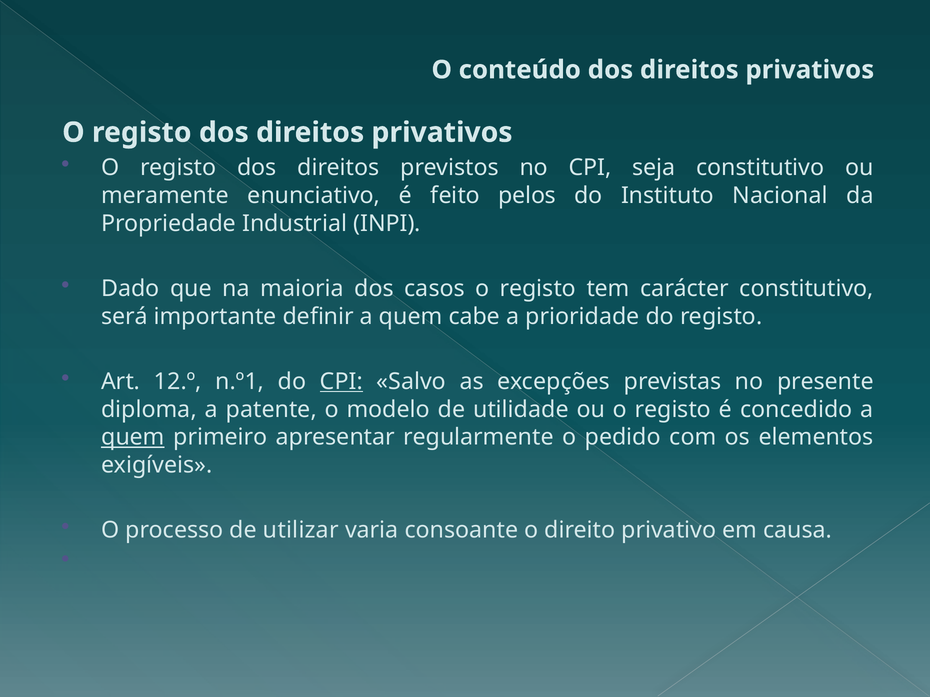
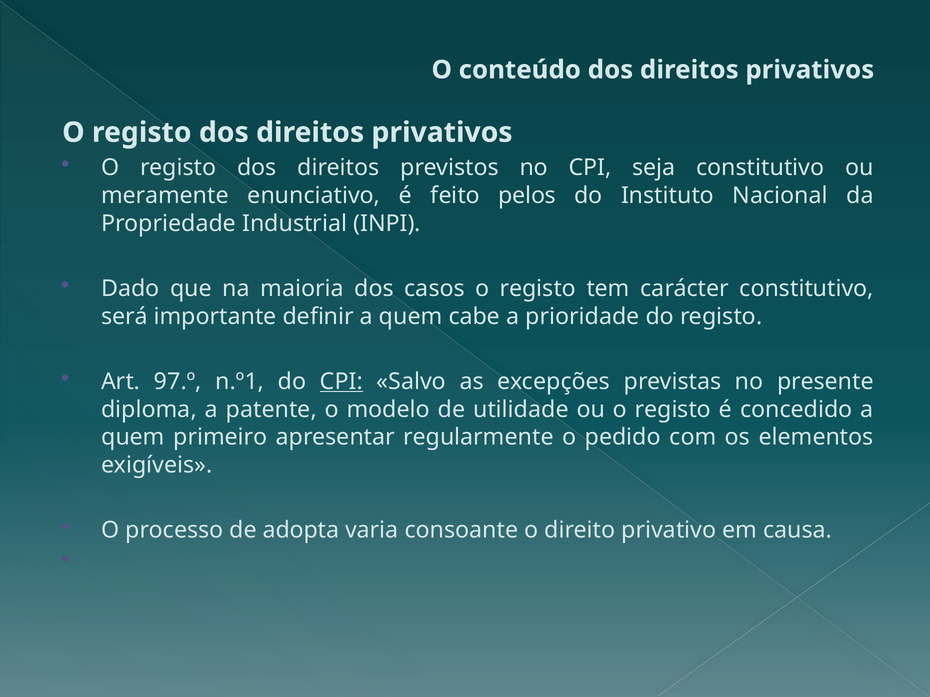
12.º: 12.º -> 97.º
quem at (133, 438) underline: present -> none
utilizar: utilizar -> adopta
